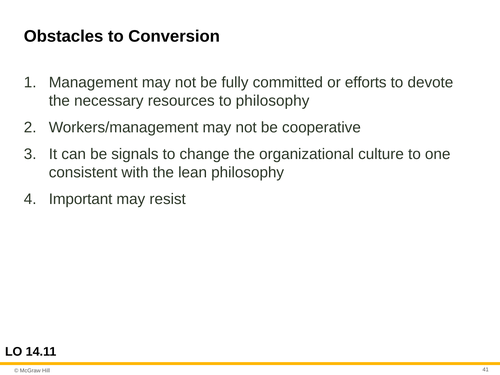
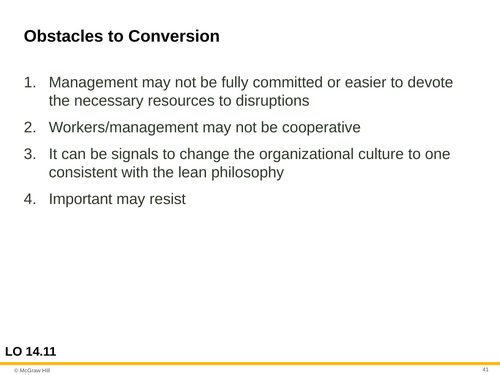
efforts: efforts -> easier
to philosophy: philosophy -> disruptions
